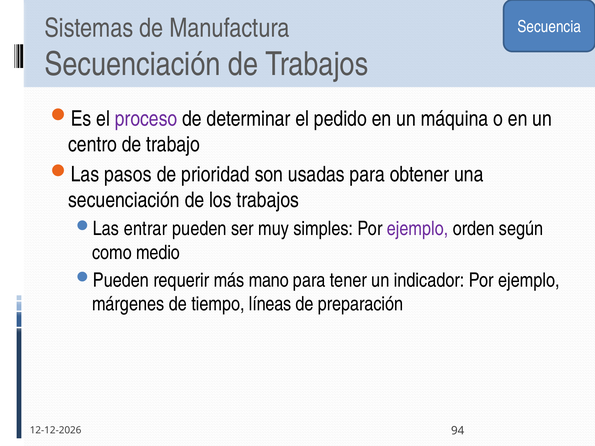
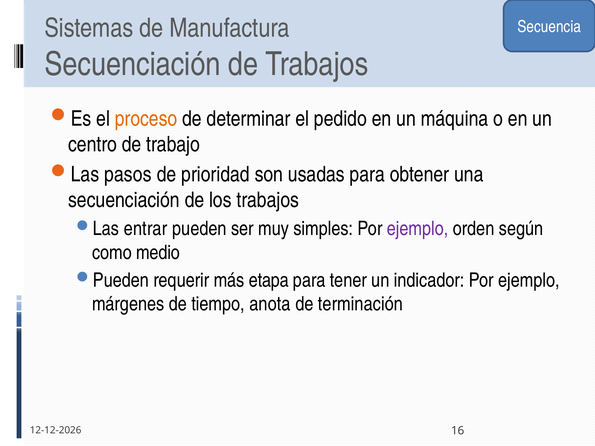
proceso colour: purple -> orange
mano: mano -> etapa
líneas: líneas -> anota
preparación: preparación -> terminación
94: 94 -> 16
